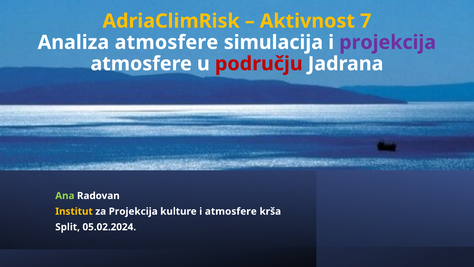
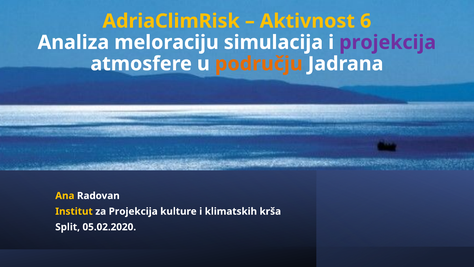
7: 7 -> 6
Analiza atmosfere: atmosfere -> meloraciju
području colour: red -> orange
Ana colour: light green -> yellow
i atmosfere: atmosfere -> klimatskih
05.02.2024: 05.02.2024 -> 05.02.2020
